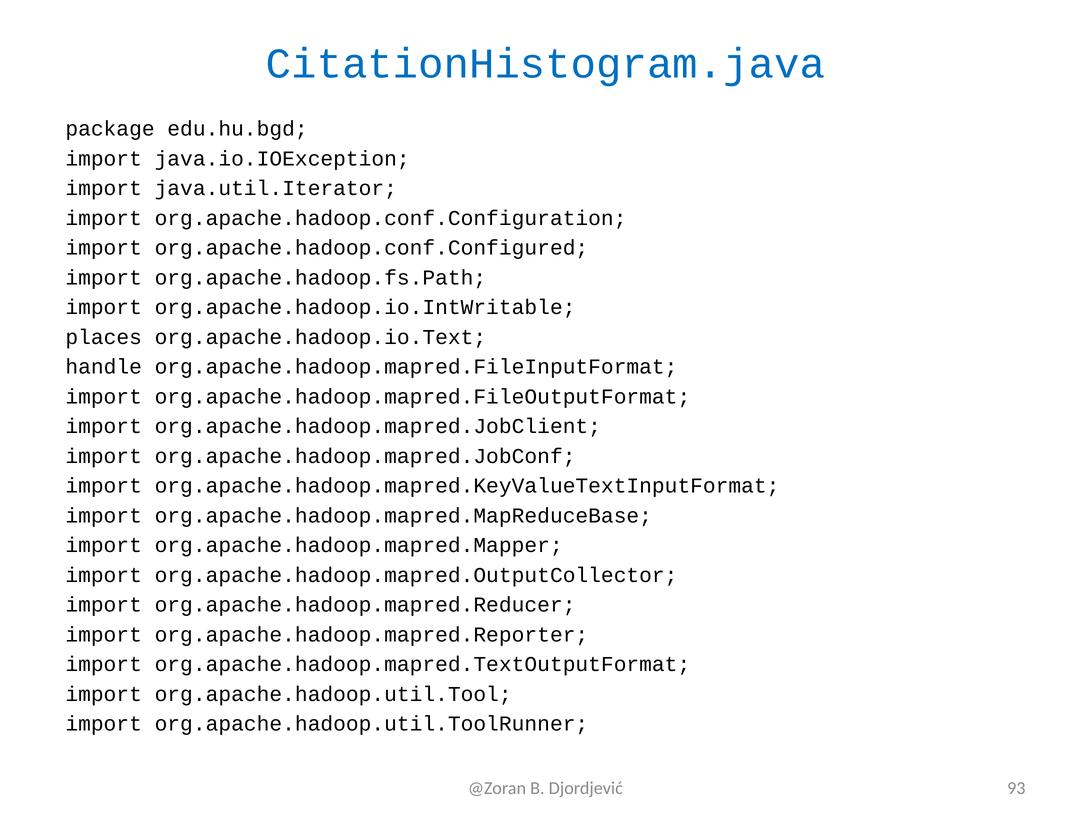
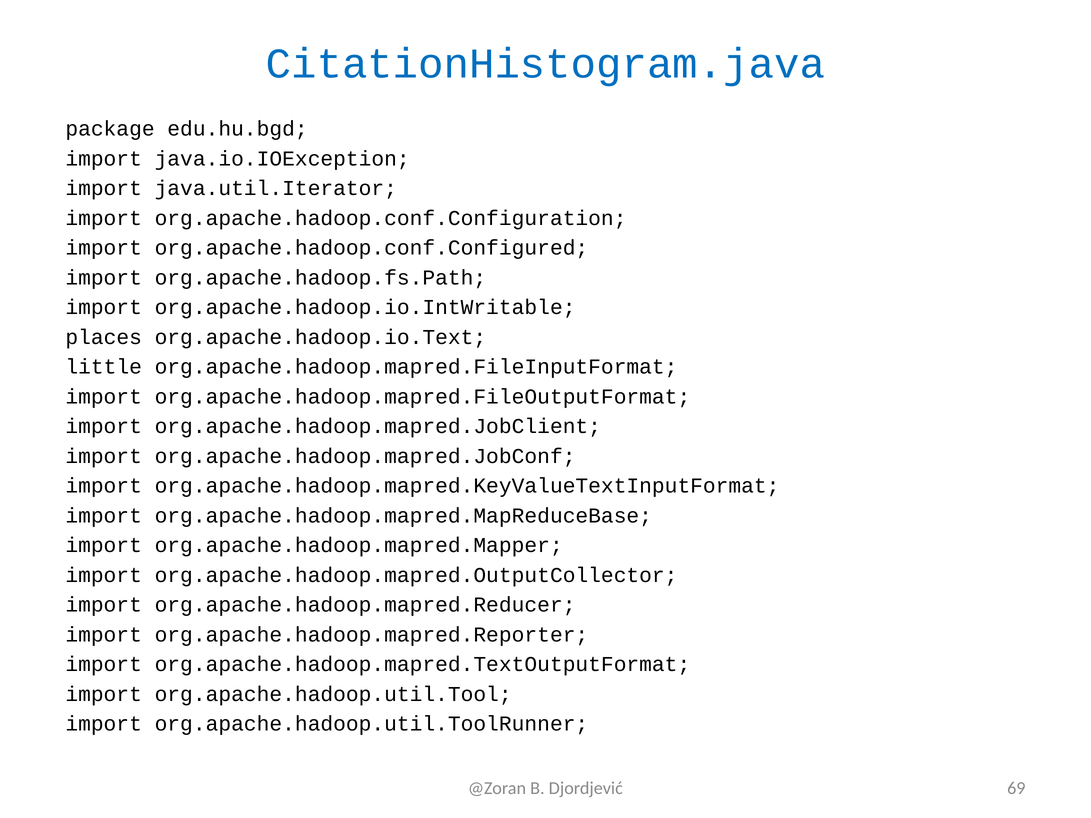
handle: handle -> little
93: 93 -> 69
